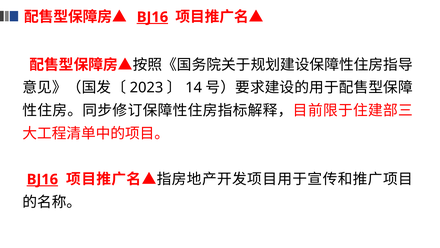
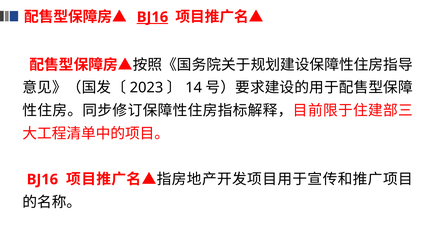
BJ16 at (42, 179) underline: present -> none
